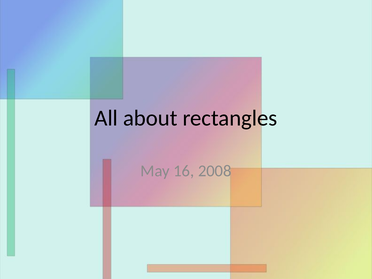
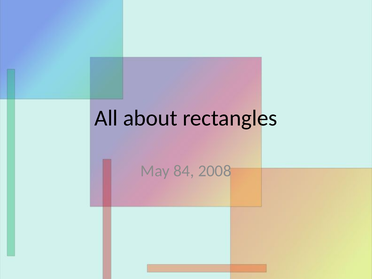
16: 16 -> 84
